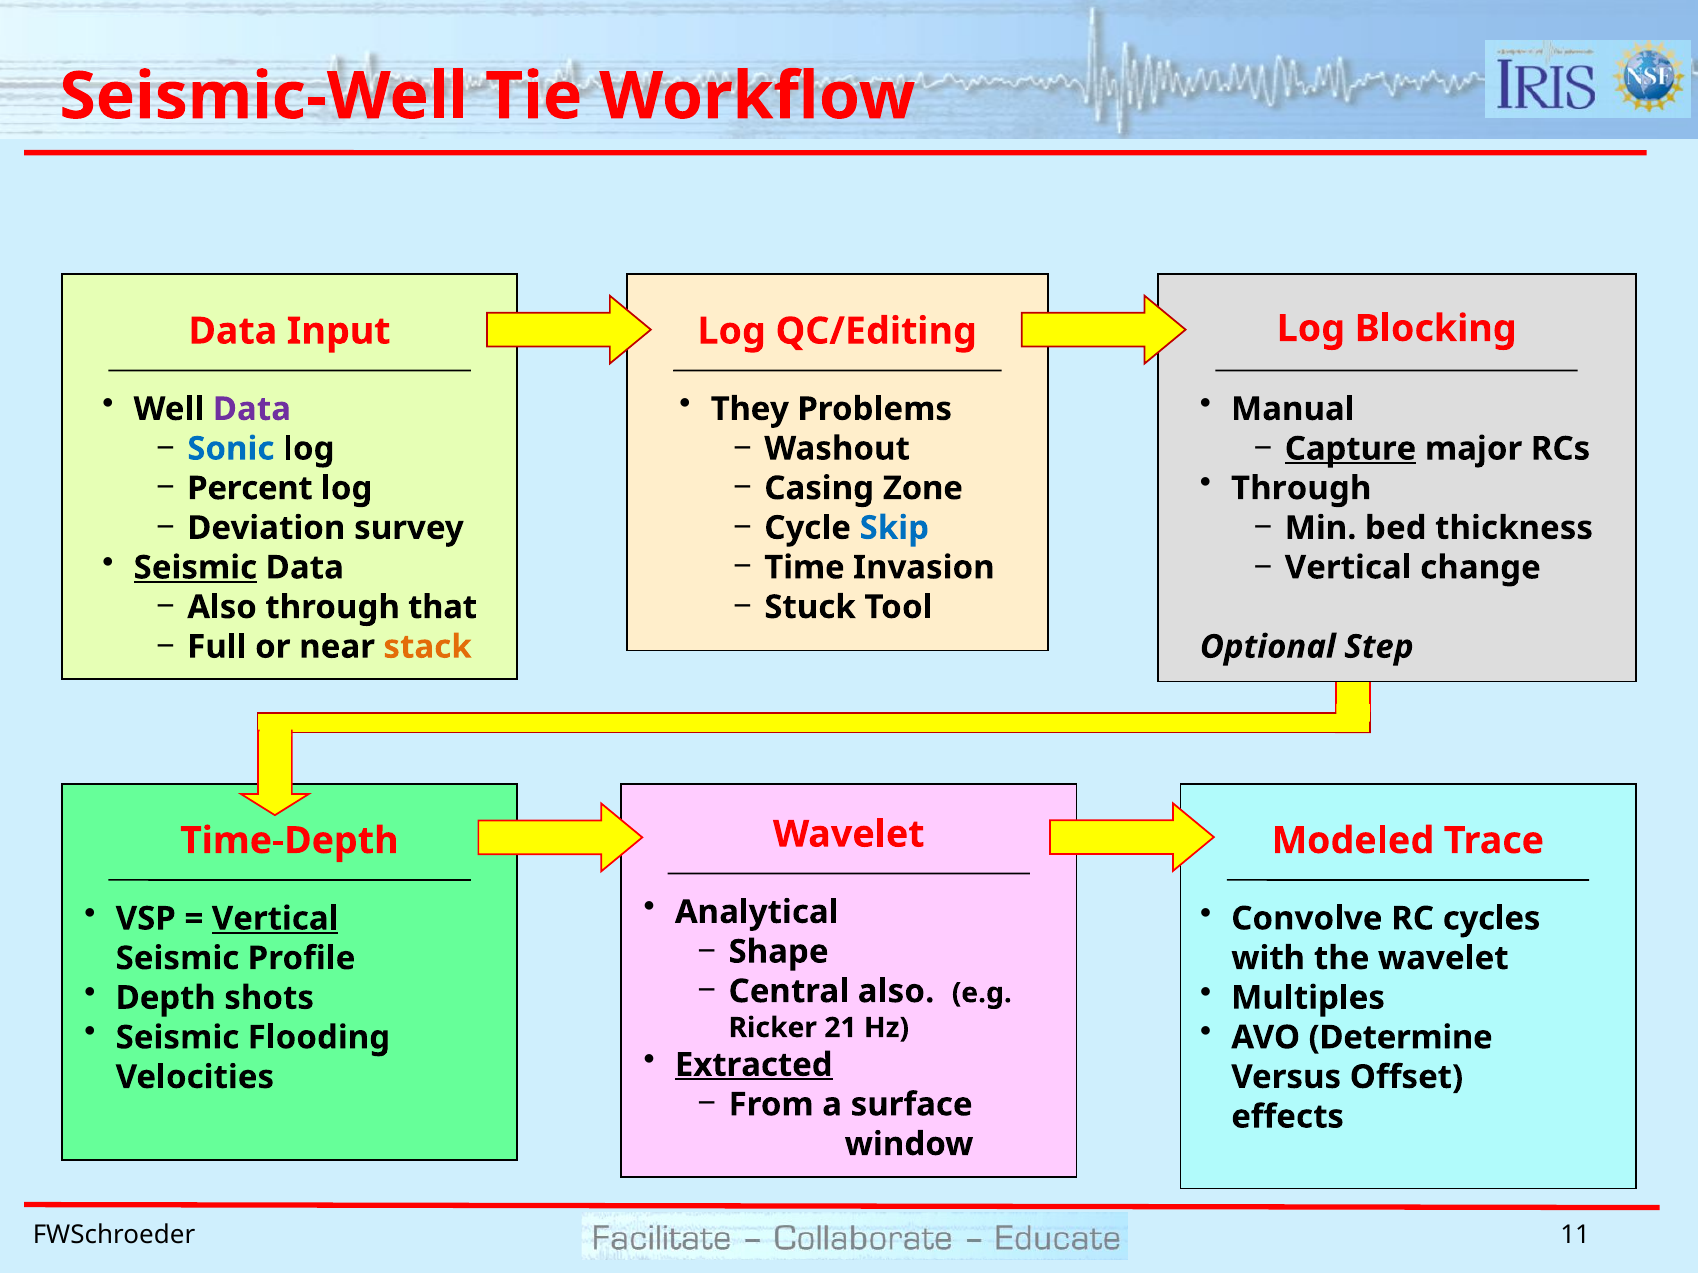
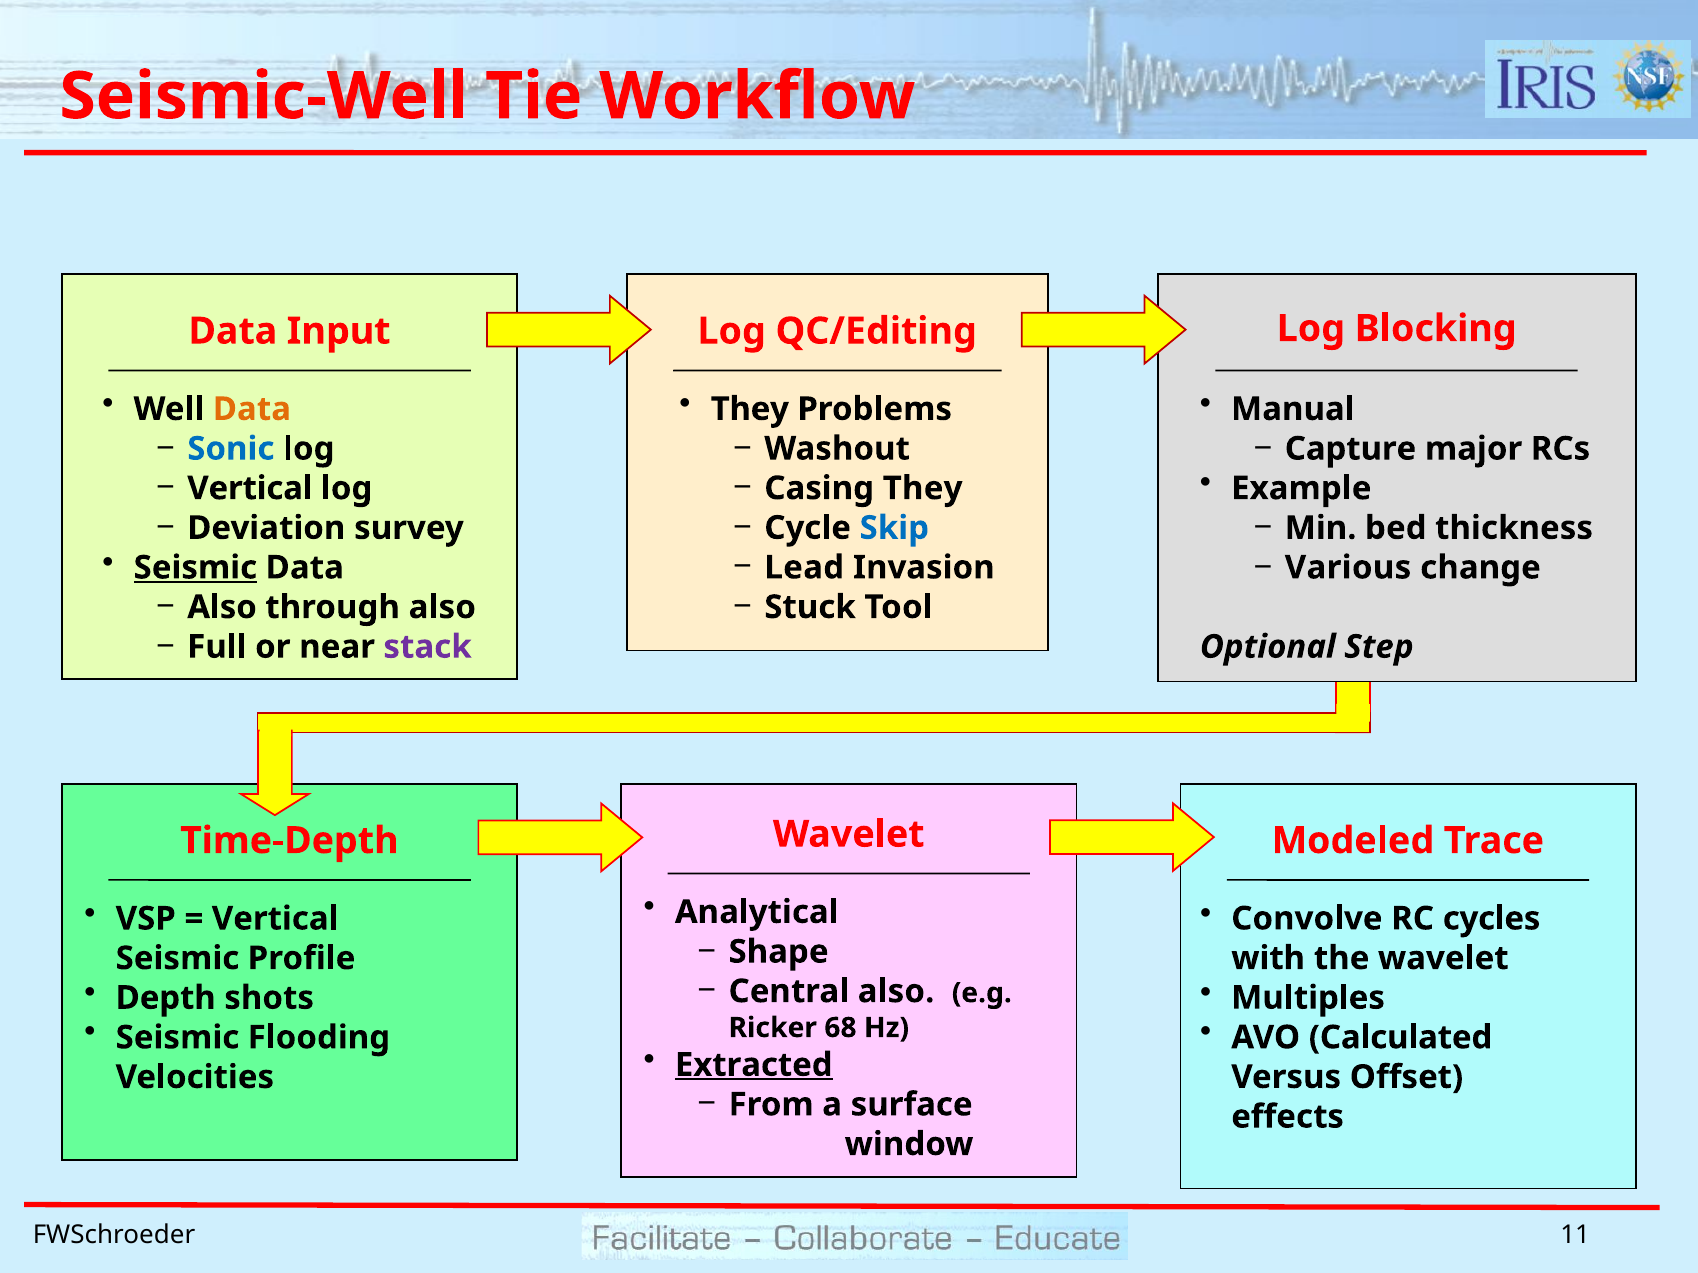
Data at (252, 409) colour: purple -> orange
Capture underline: present -> none
Through at (1301, 489): Through -> Example
Percent at (250, 489): Percent -> Vertical
Casing Zone: Zone -> They
Time: Time -> Lead
Vertical at (1348, 568): Vertical -> Various
through that: that -> also
stack colour: orange -> purple
Vertical at (275, 919) underline: present -> none
Determine: Determine -> Calculated
21: 21 -> 68
